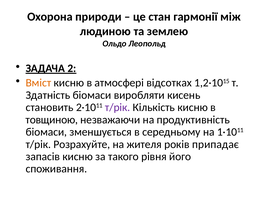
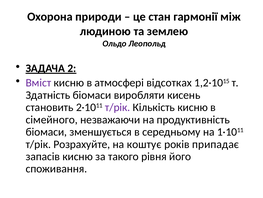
Вміст colour: orange -> purple
товщиною: товщиною -> сімейного
жителя: жителя -> коштує
